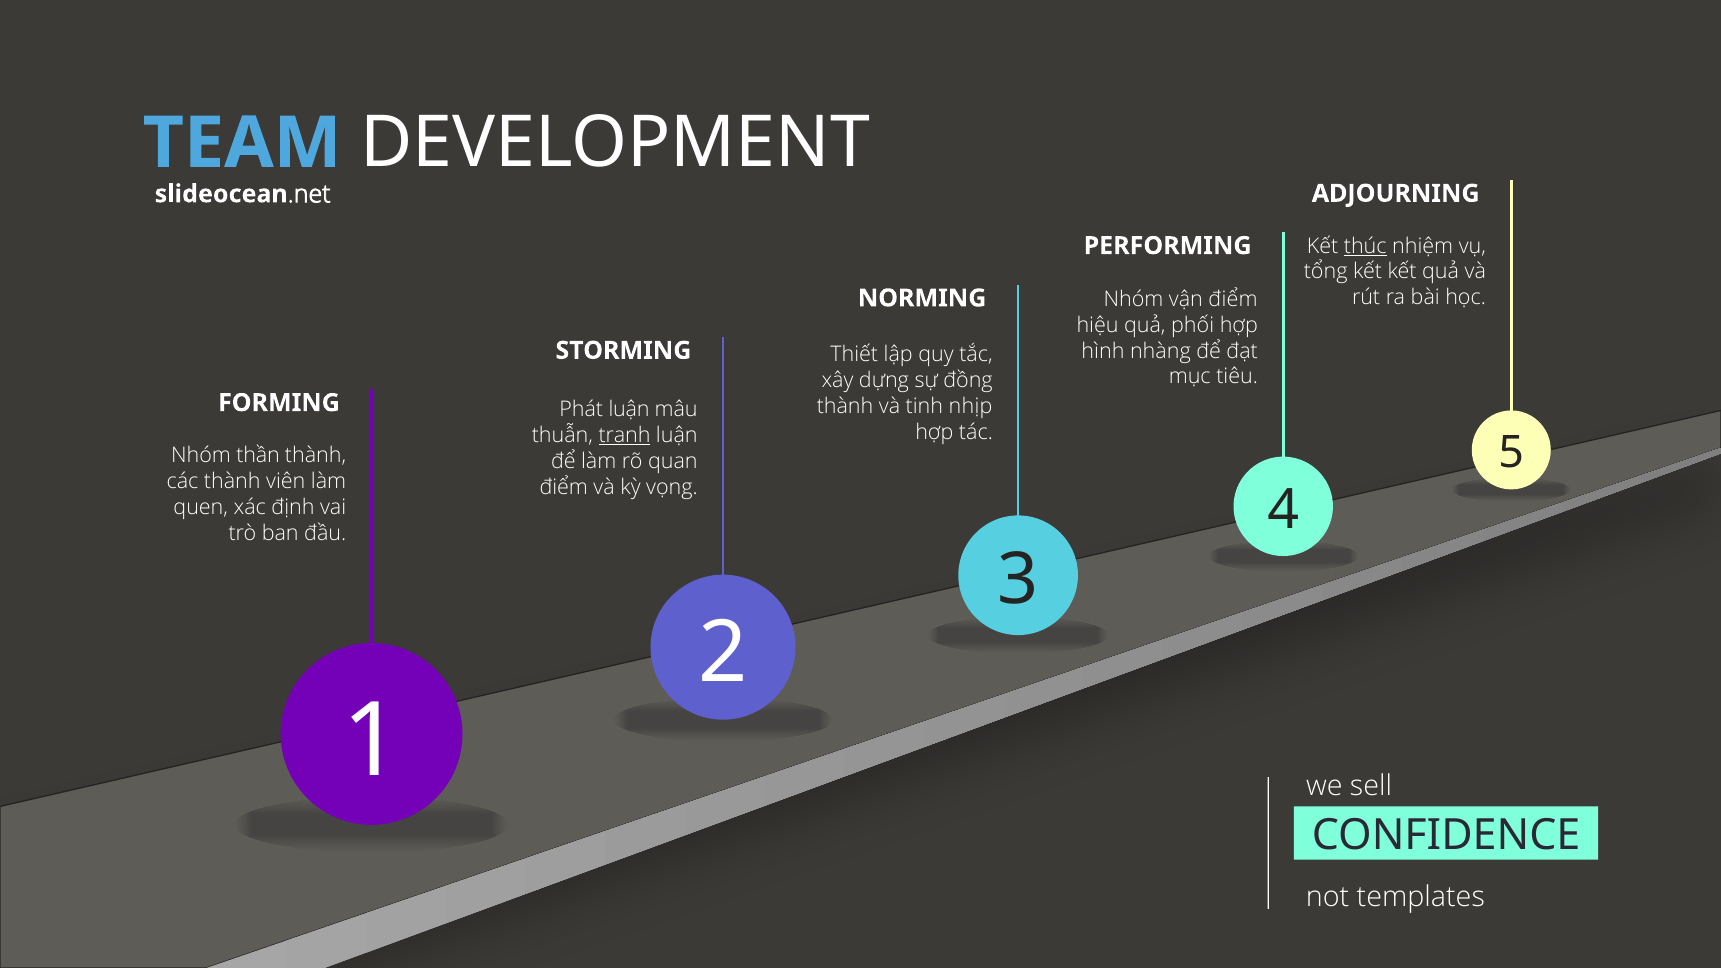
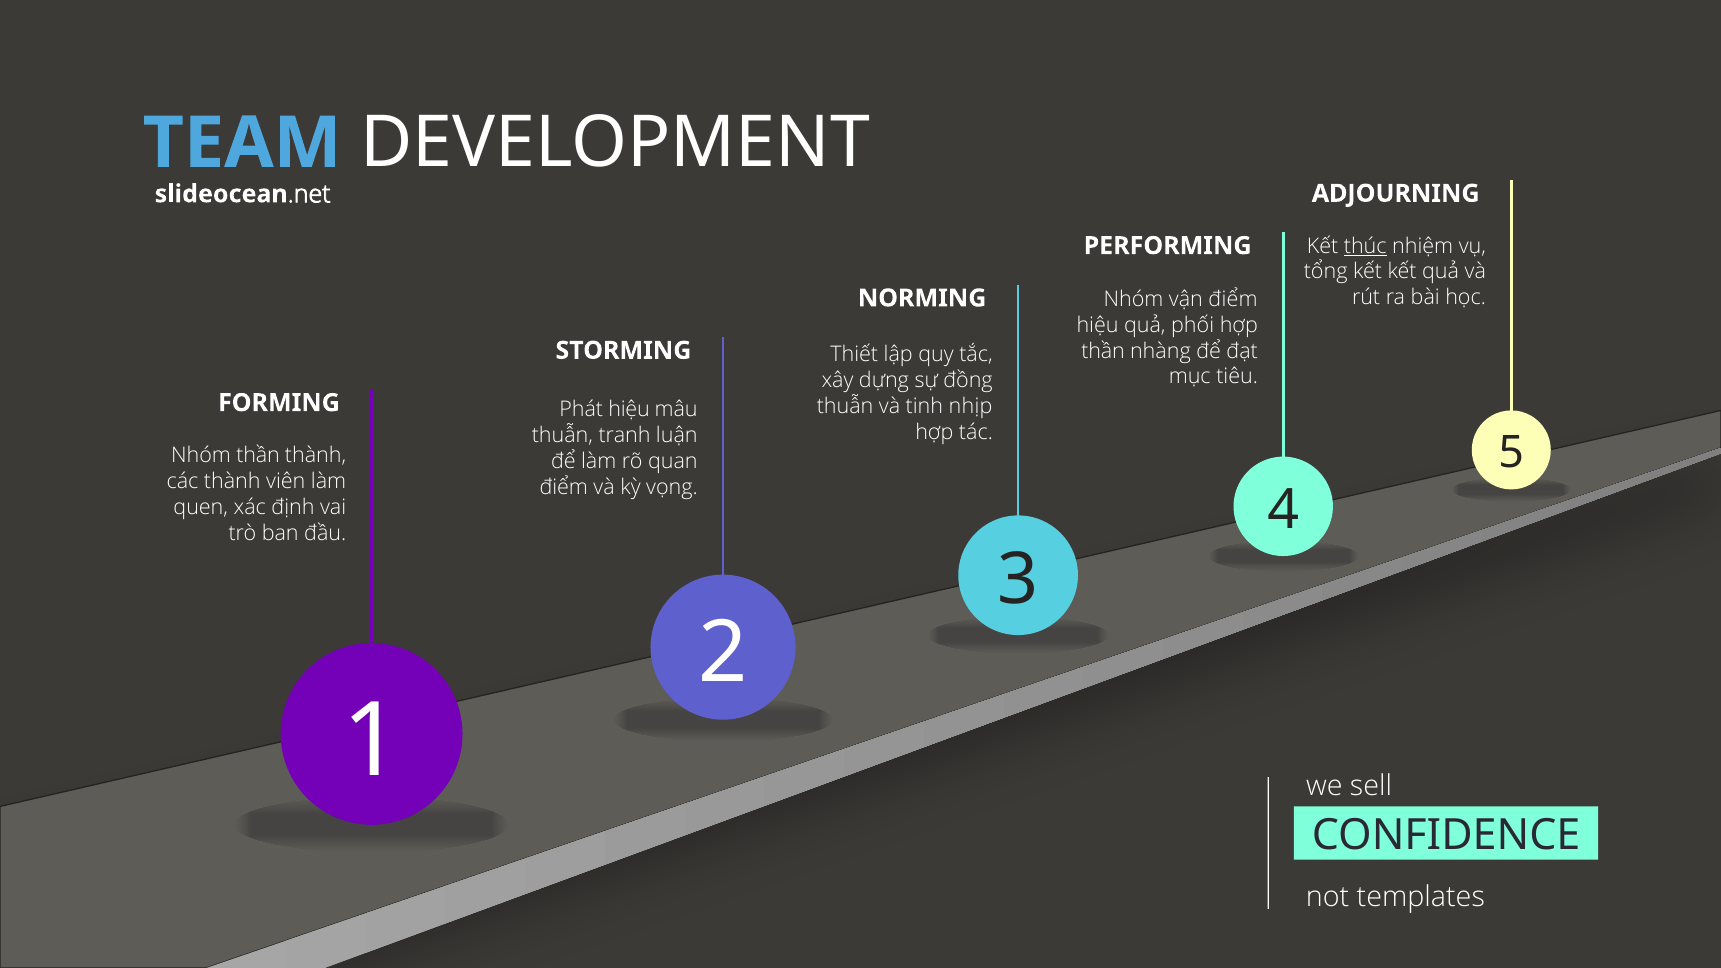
hình at (1103, 351): hình -> thần
thành at (845, 406): thành -> thuẫn
Phát luận: luận -> hiệu
tranh underline: present -> none
